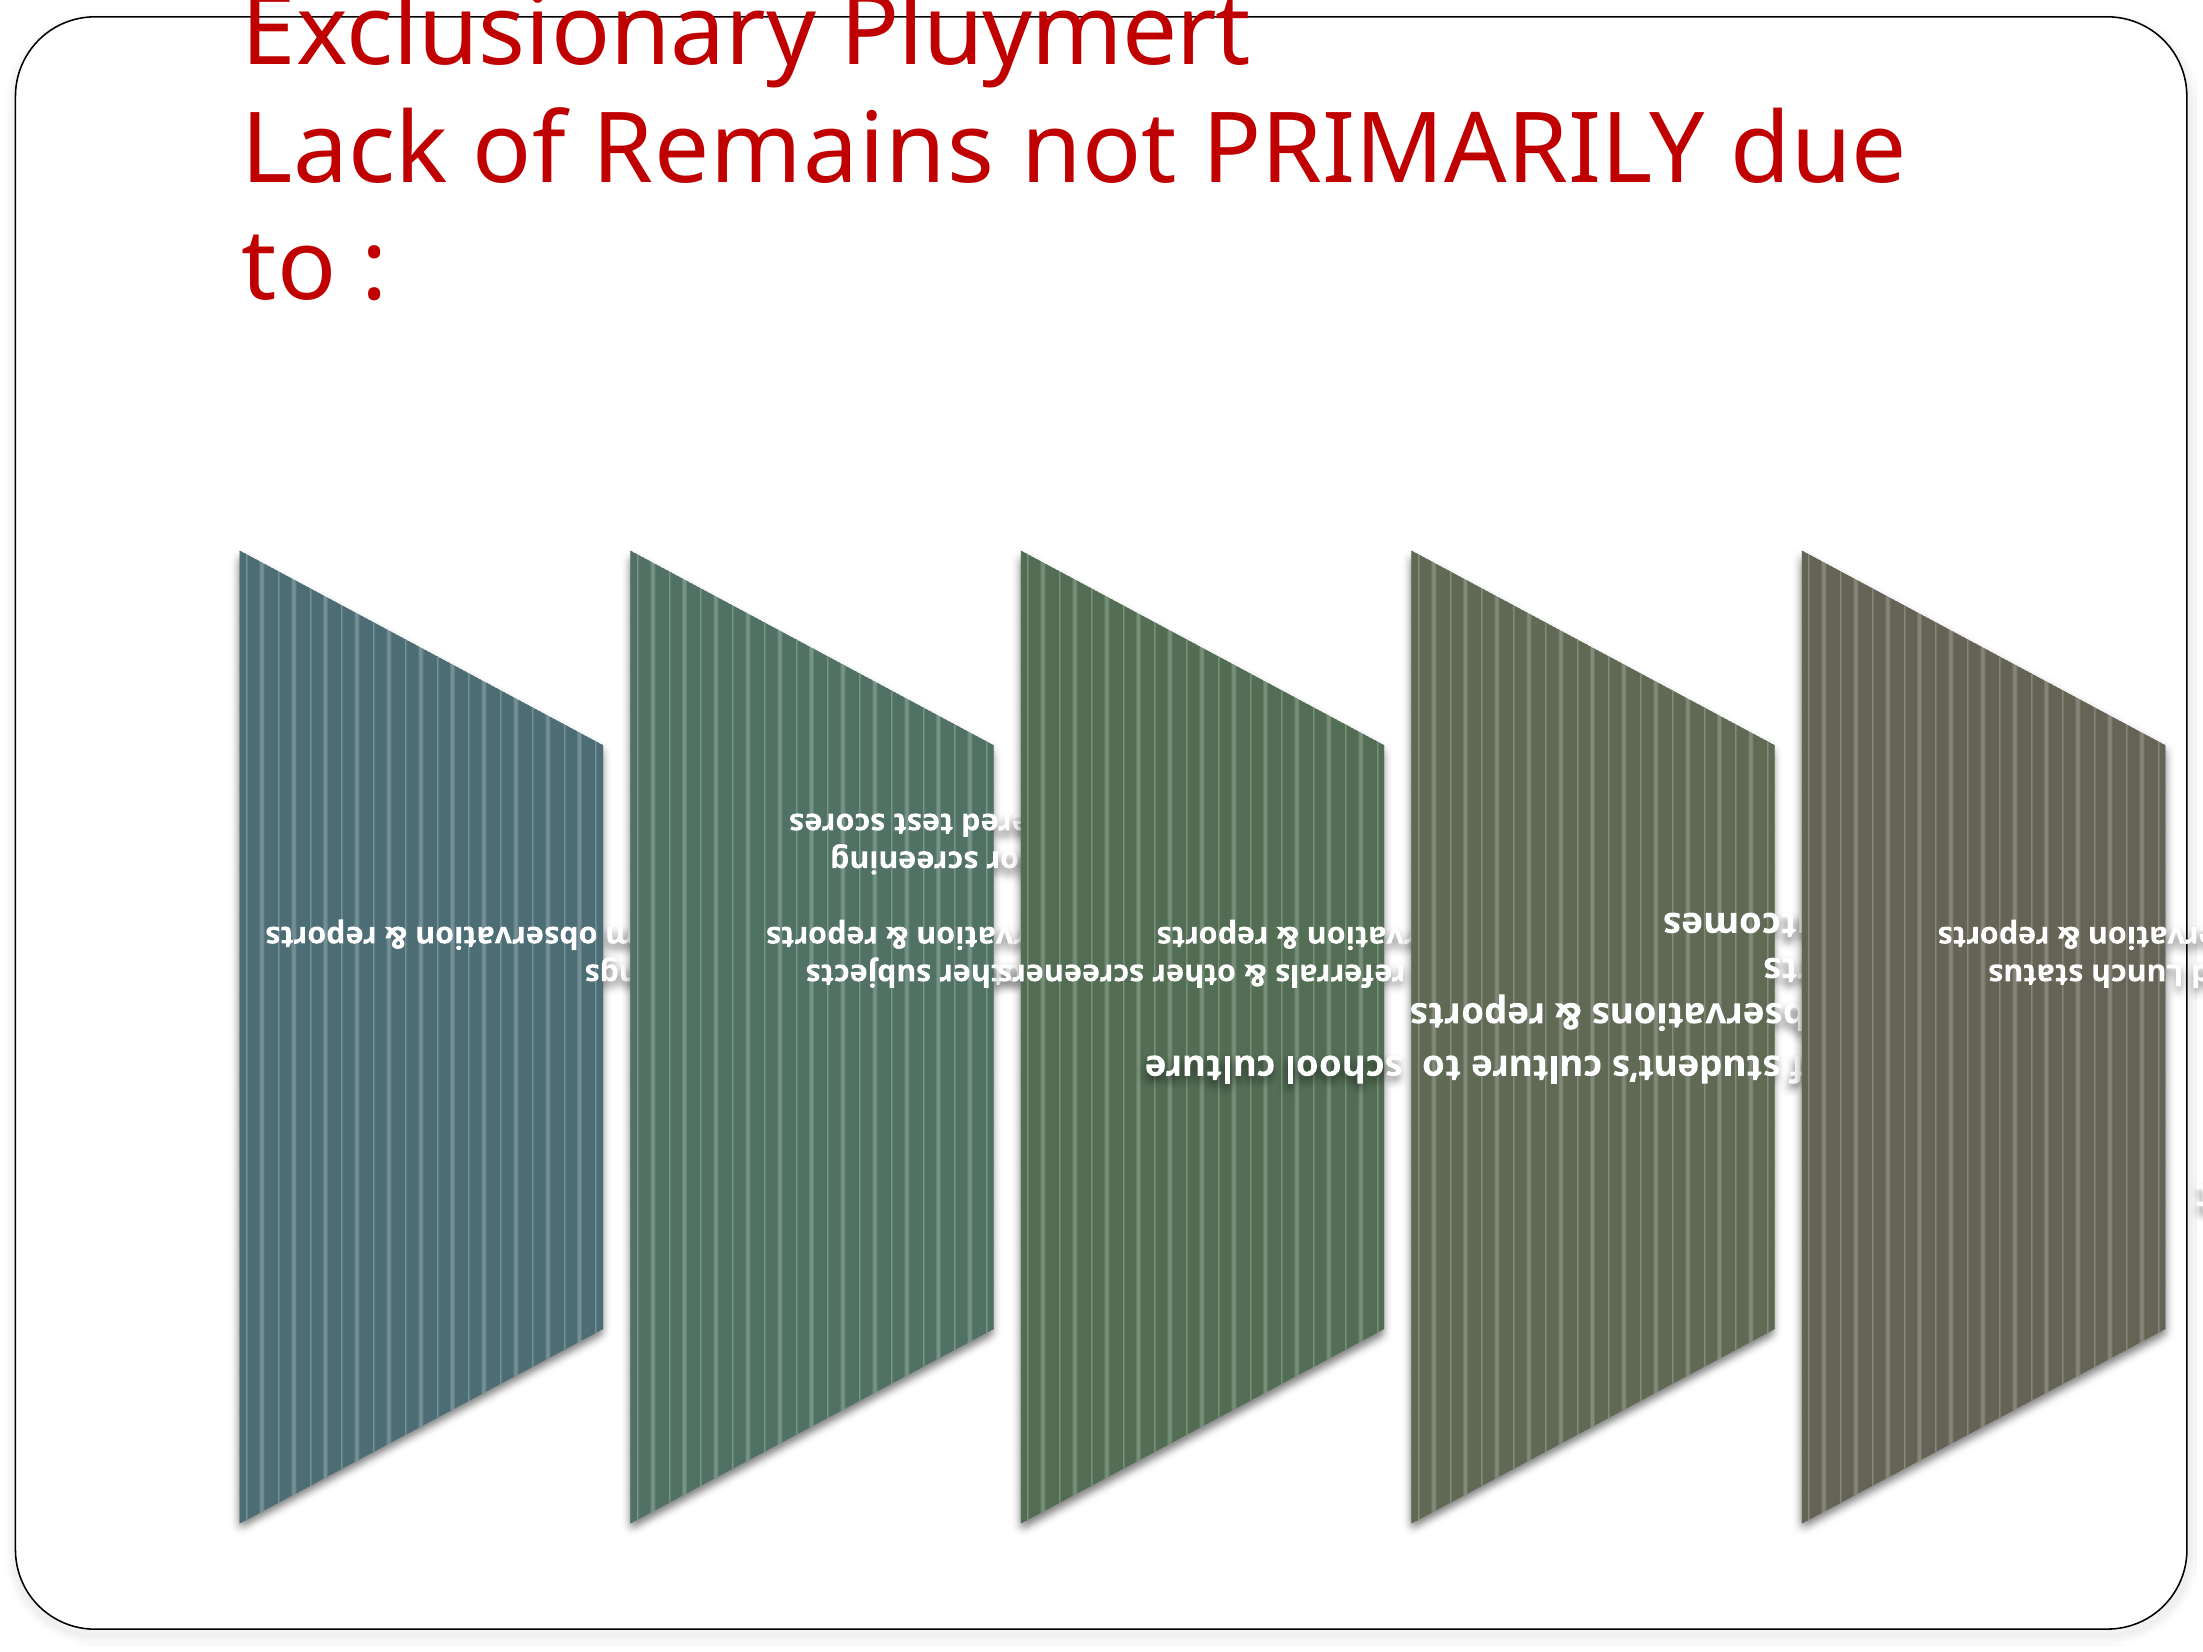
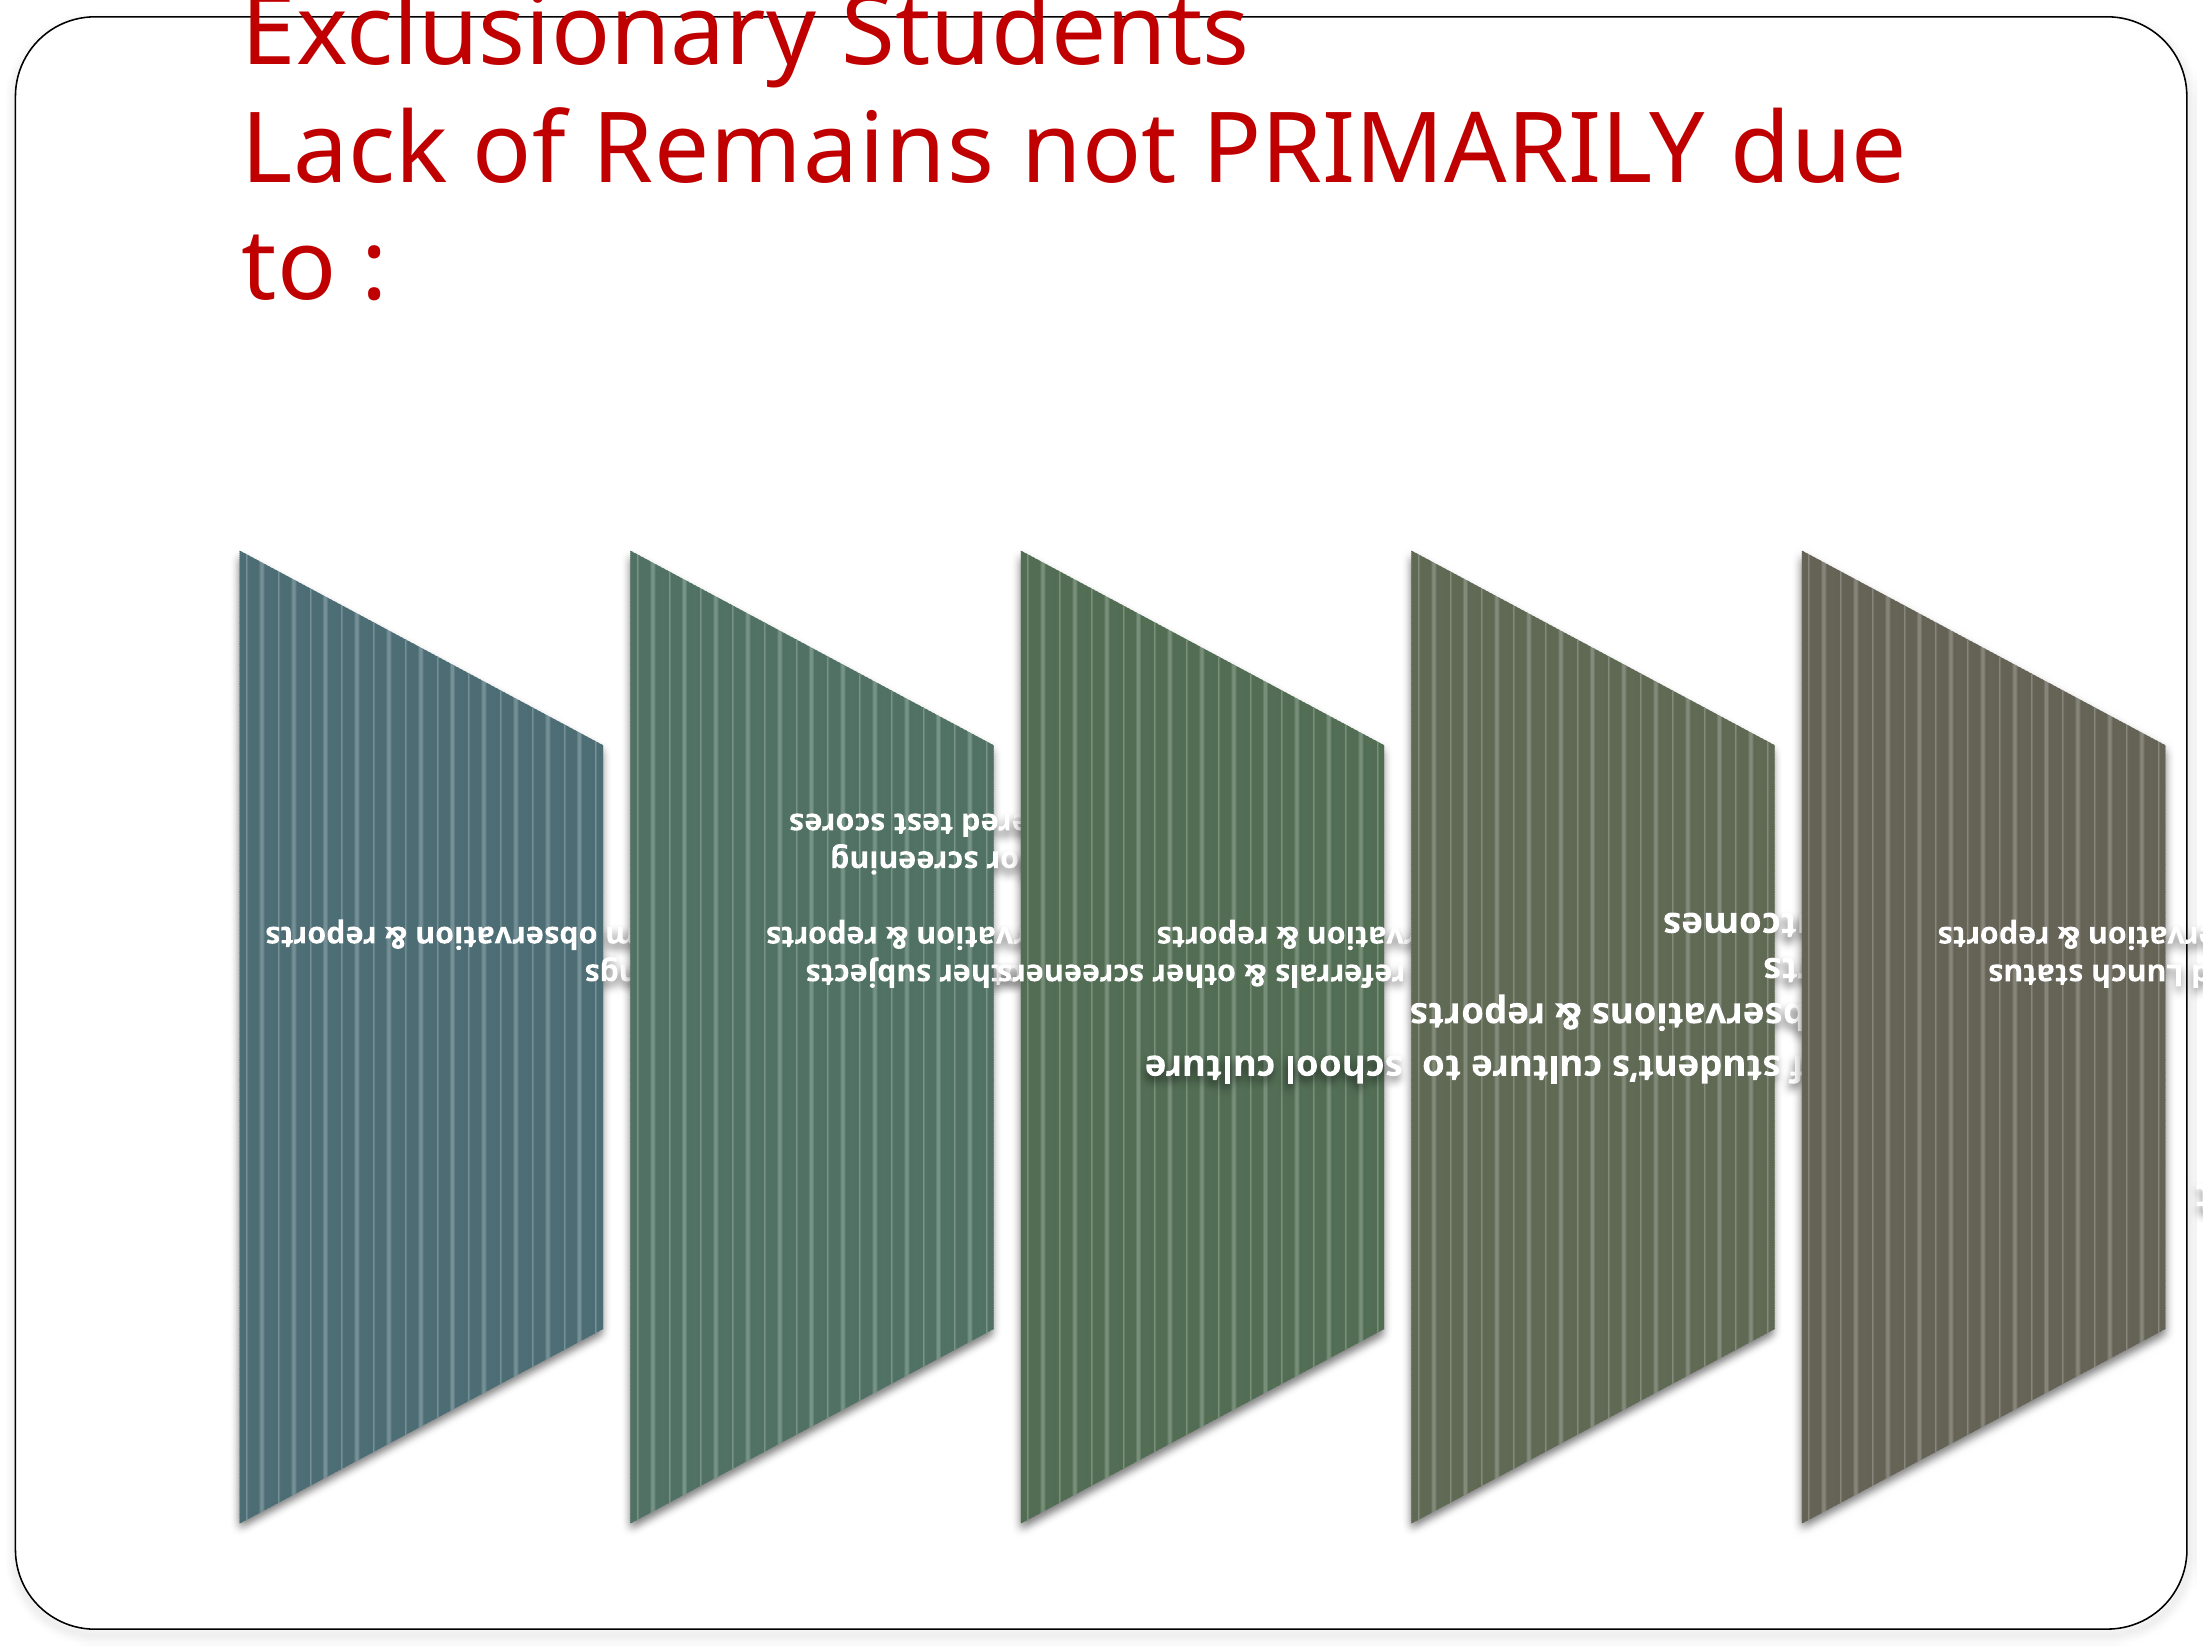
Pluymert: Pluymert -> Students
